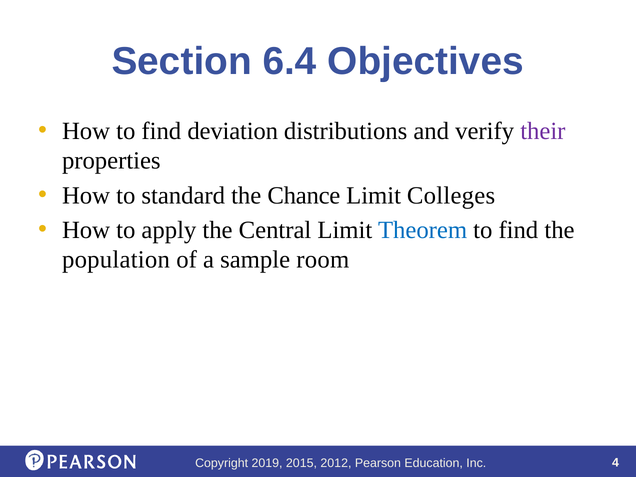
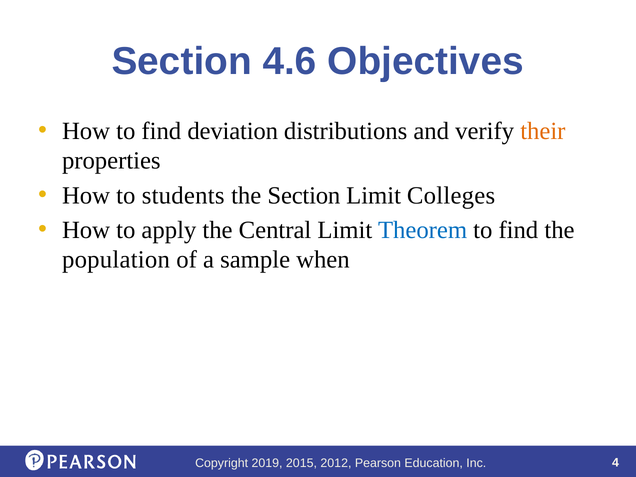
6.4: 6.4 -> 4.6
their colour: purple -> orange
standard: standard -> students
the Chance: Chance -> Section
room: room -> when
